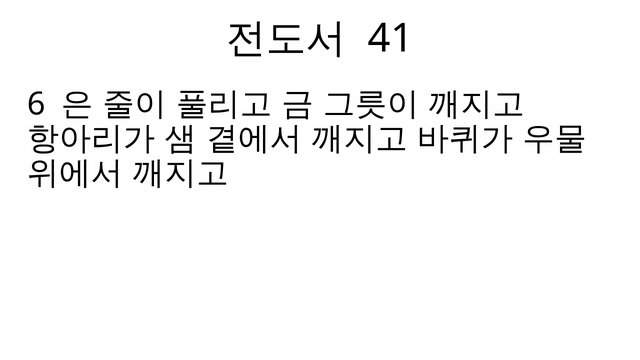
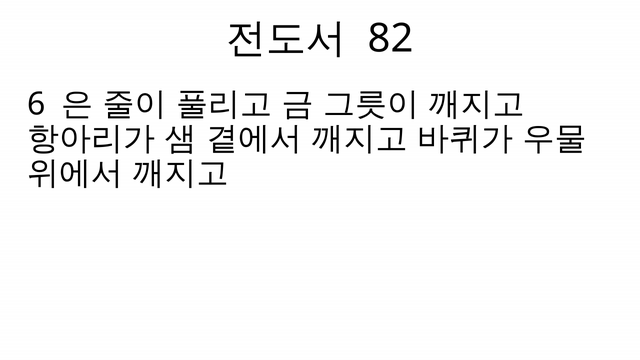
41: 41 -> 82
